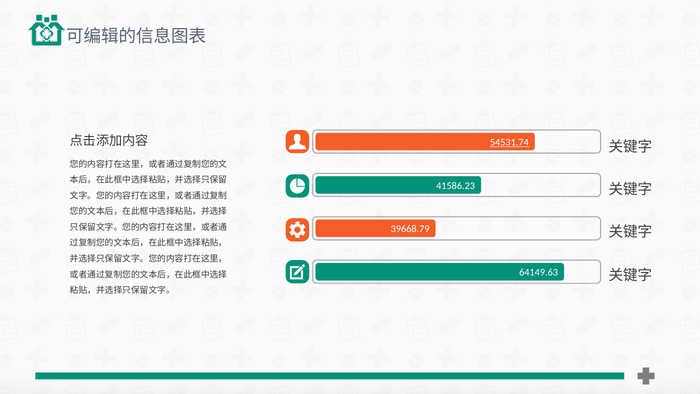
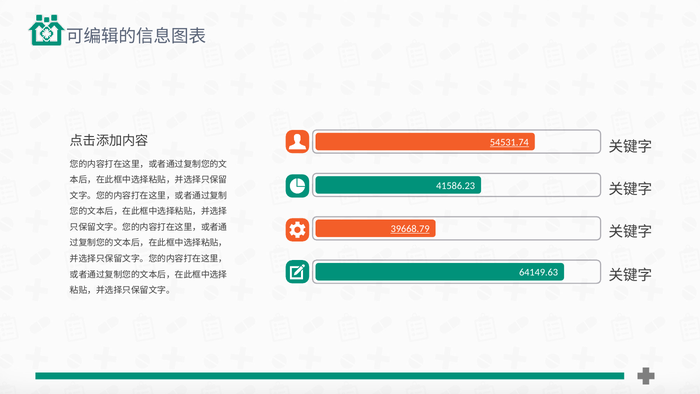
39668.79 underline: none -> present
